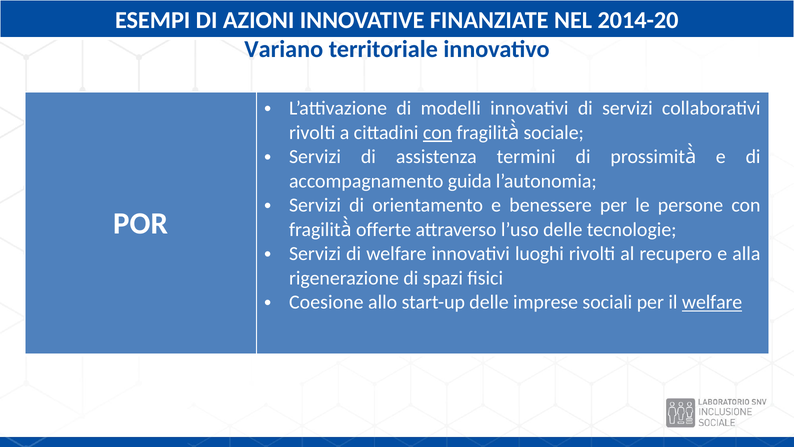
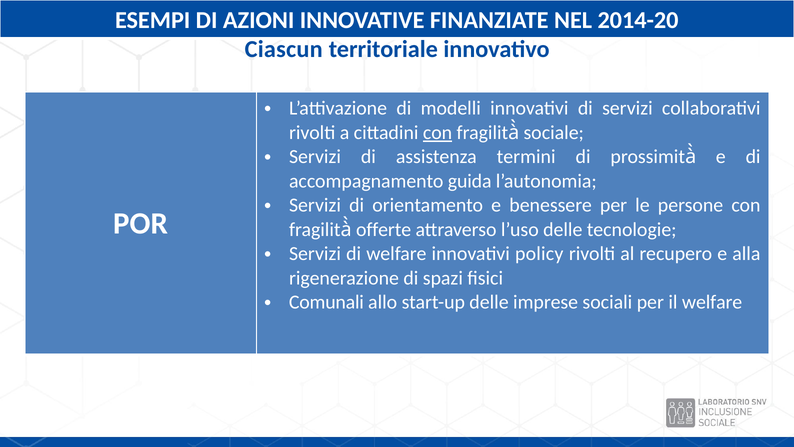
Variano: Variano -> Ciascun
luoghi: luoghi -> policy
Coesione: Coesione -> Comunali
welfare at (712, 302) underline: present -> none
